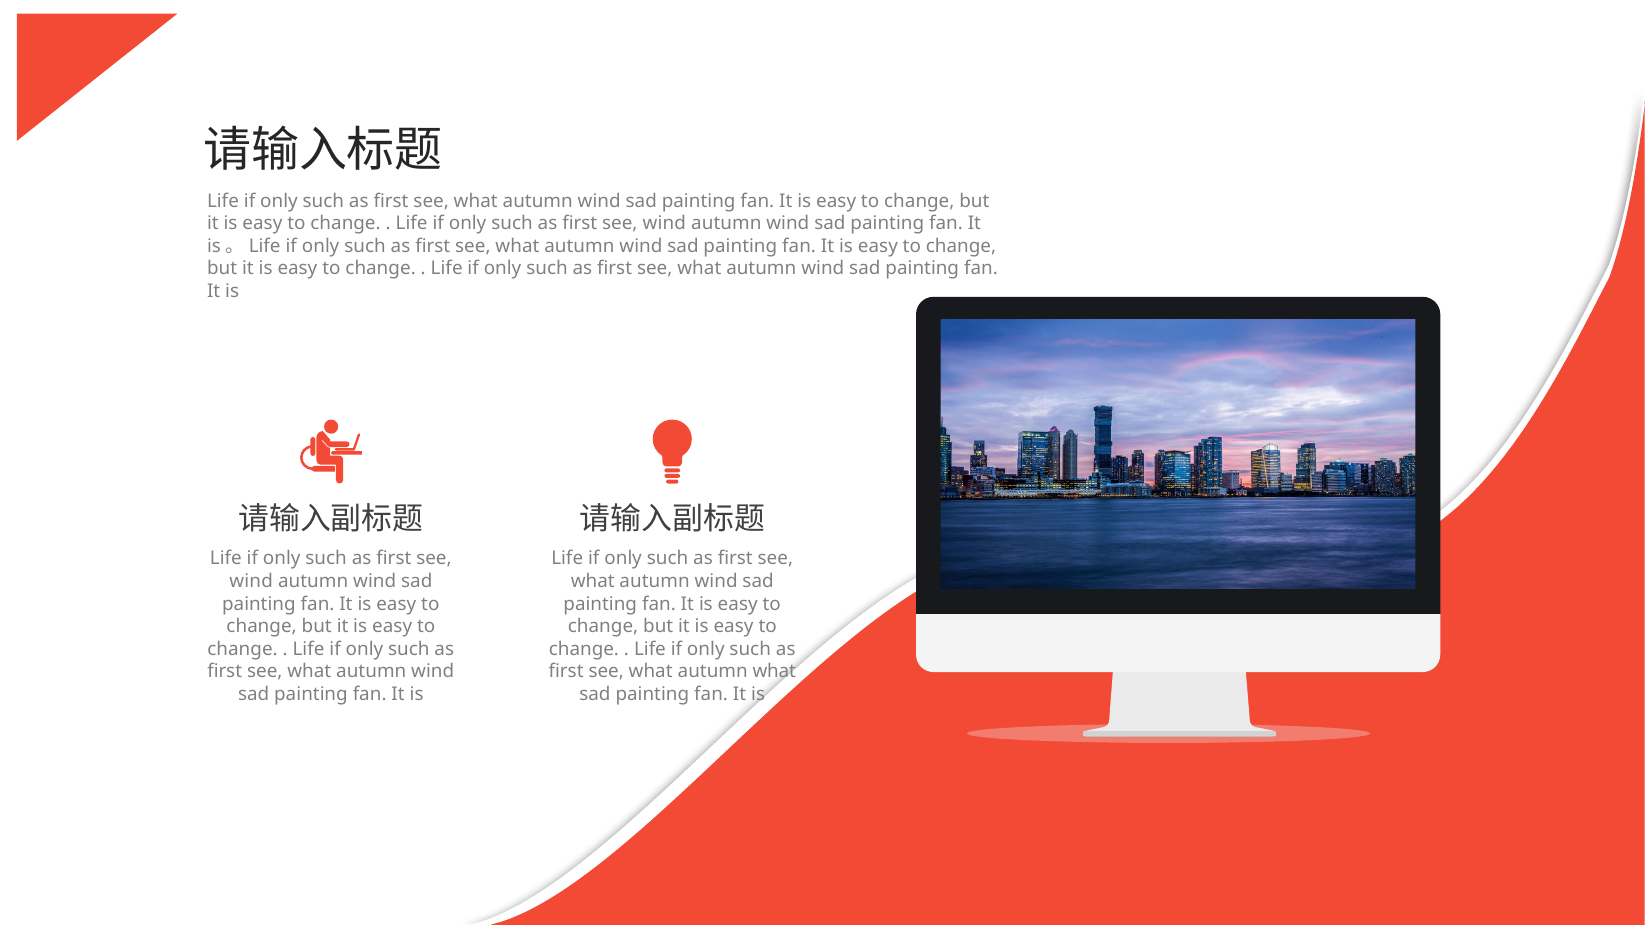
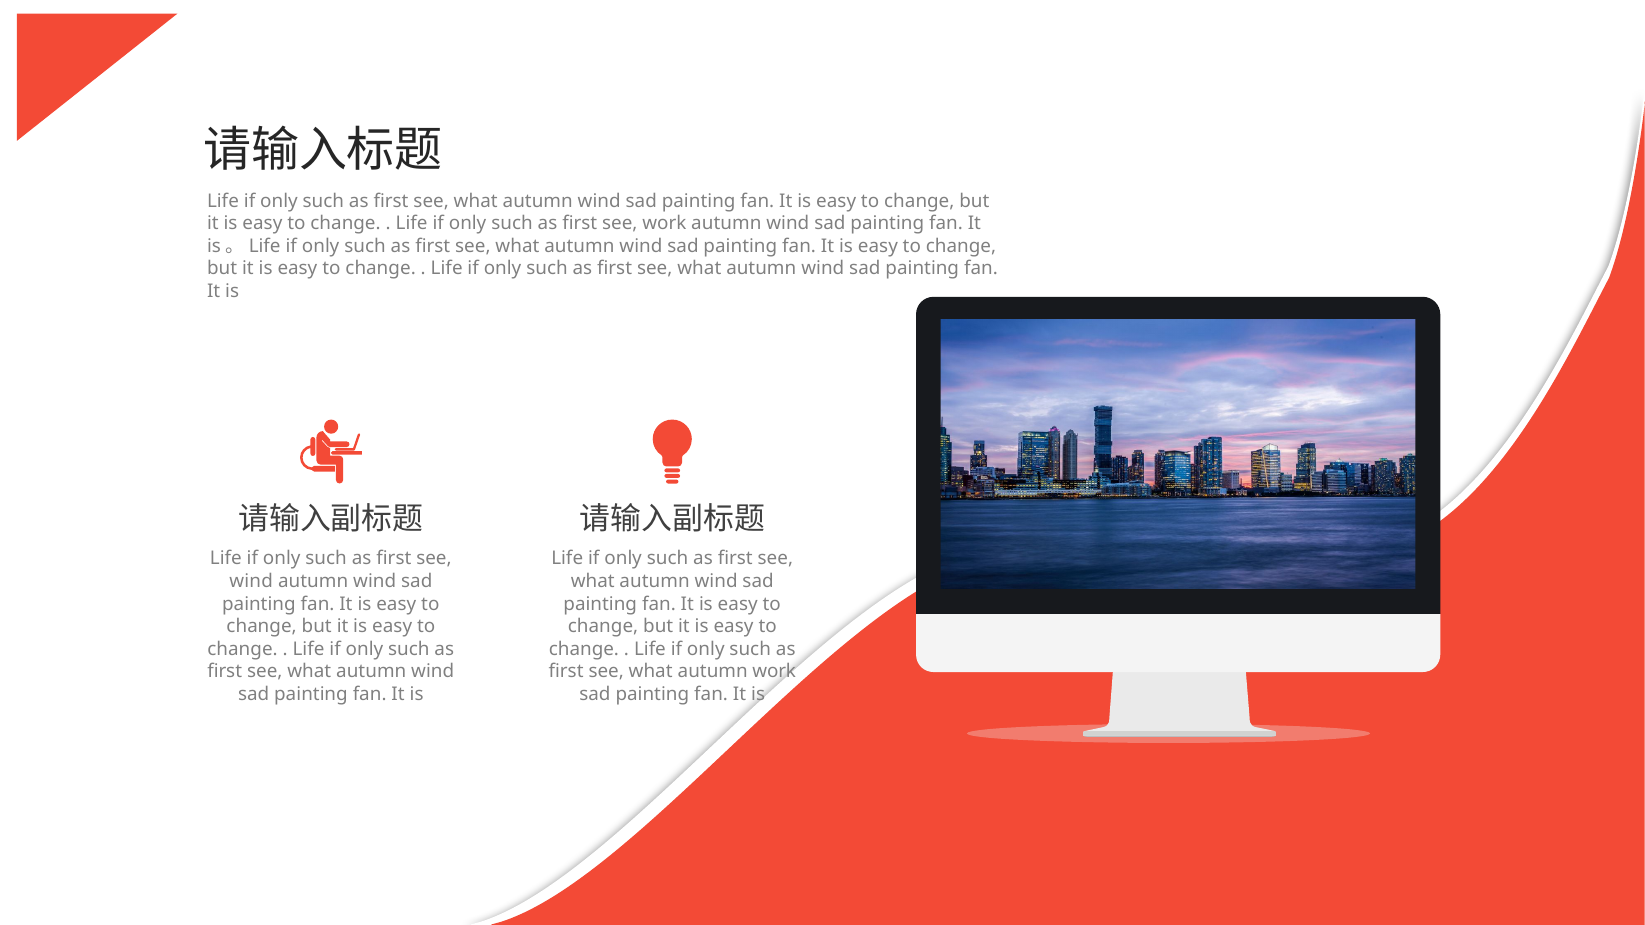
wind at (664, 224): wind -> work
autumn what: what -> work
